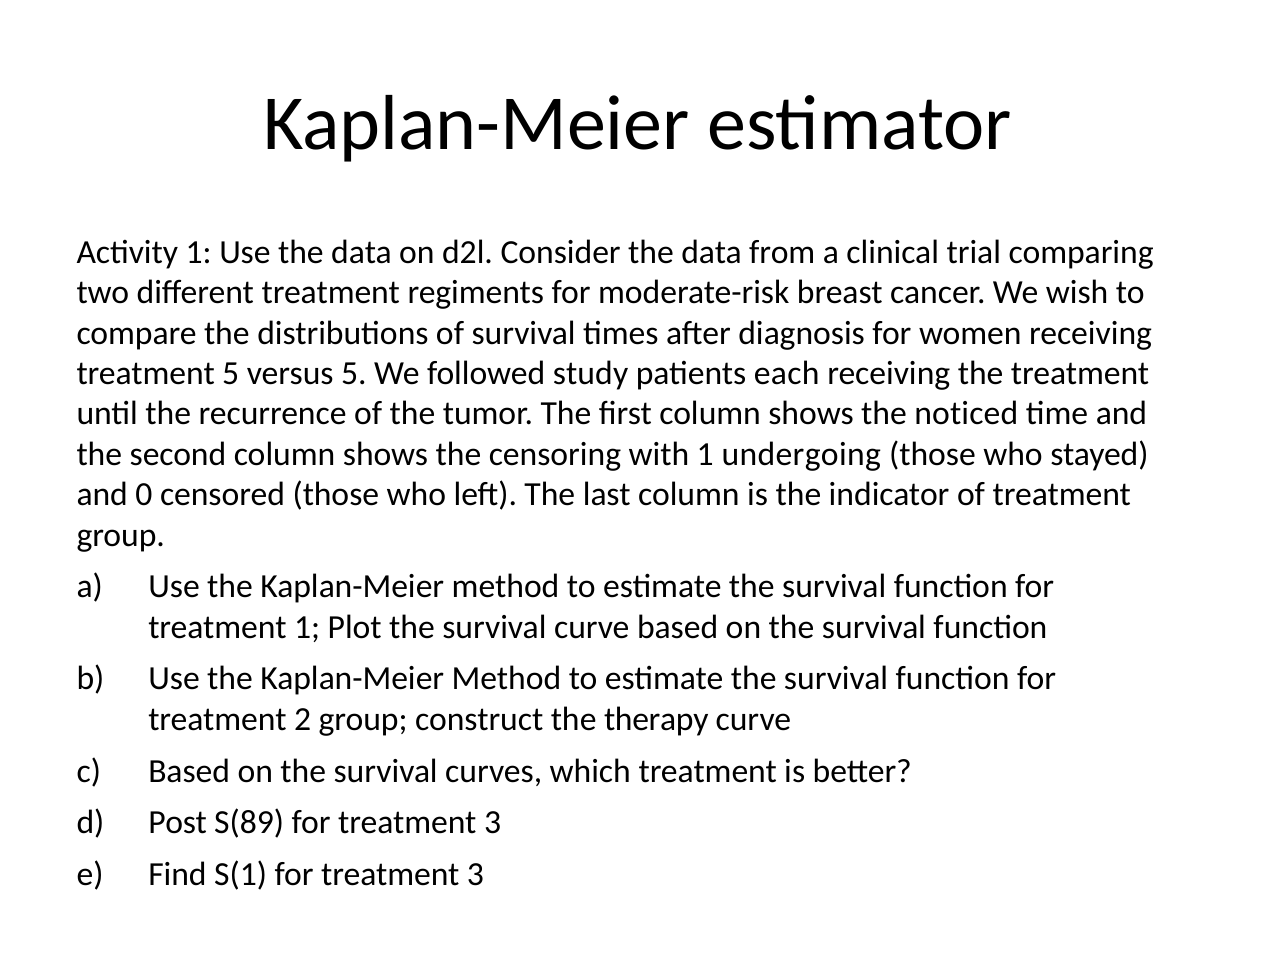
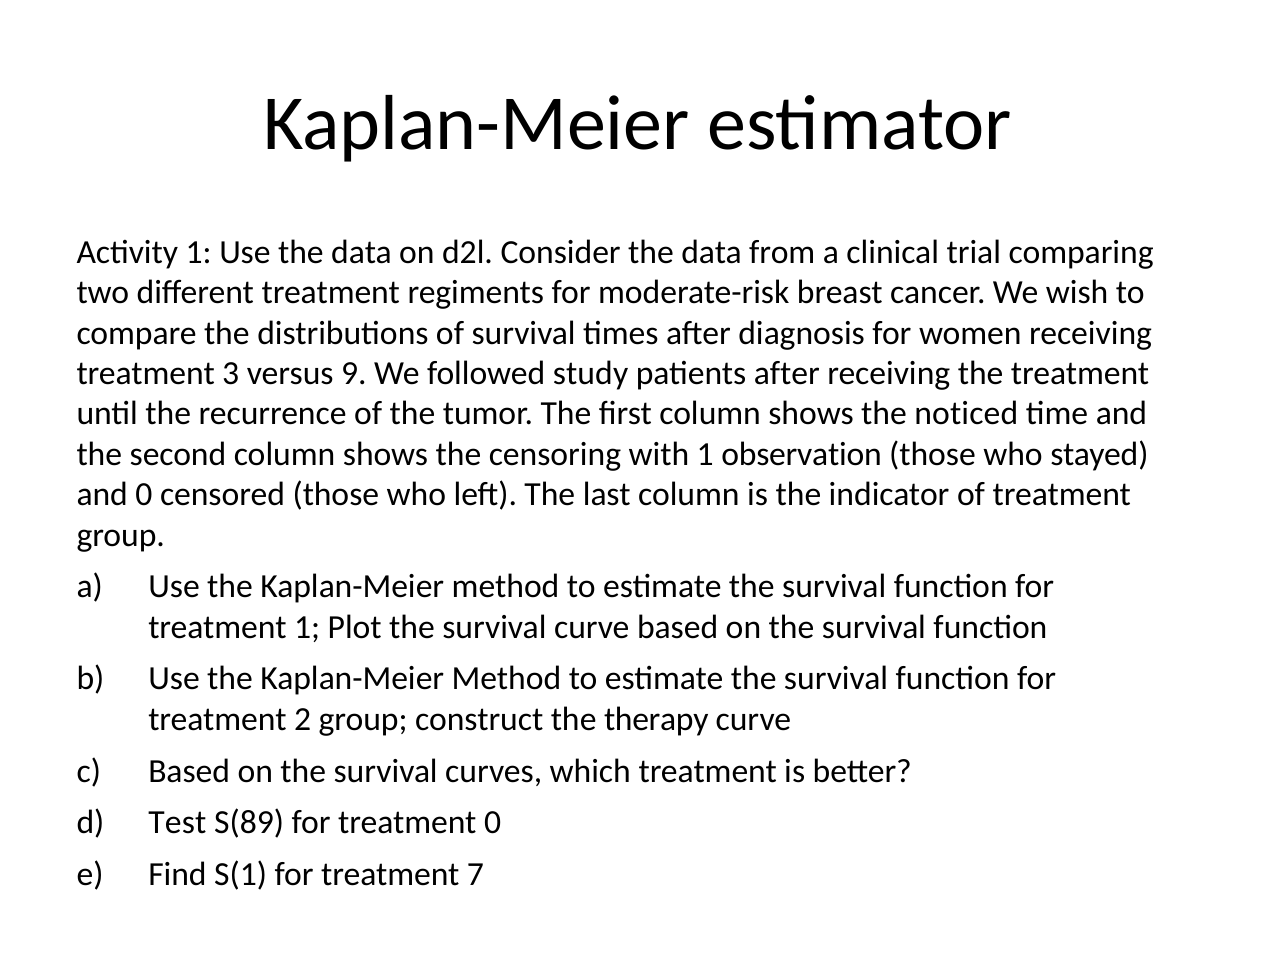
treatment 5: 5 -> 3
versus 5: 5 -> 9
patients each: each -> after
undergoing: undergoing -> observation
Post: Post -> Test
S(89 for treatment 3: 3 -> 0
S(1 for treatment 3: 3 -> 7
